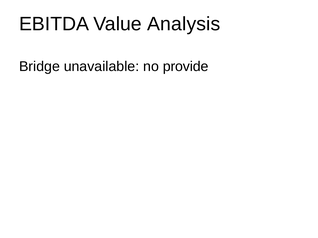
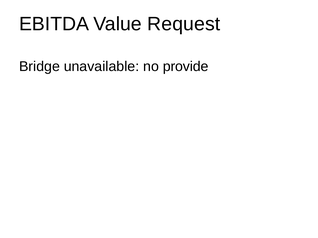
Analysis: Analysis -> Request
